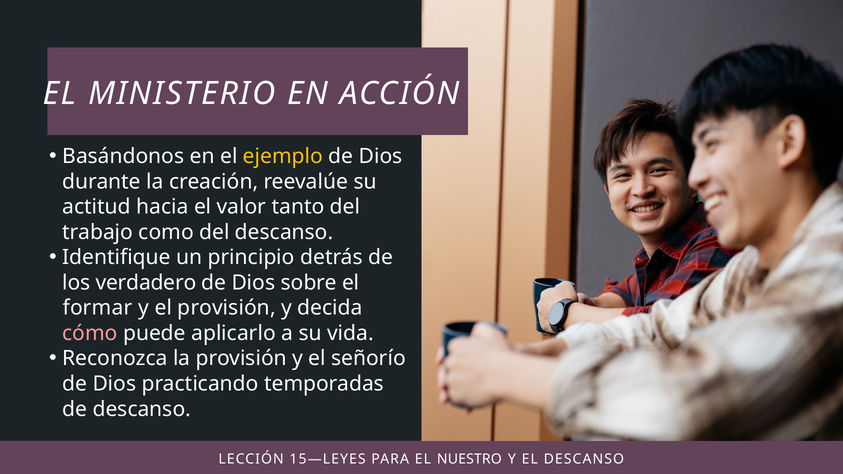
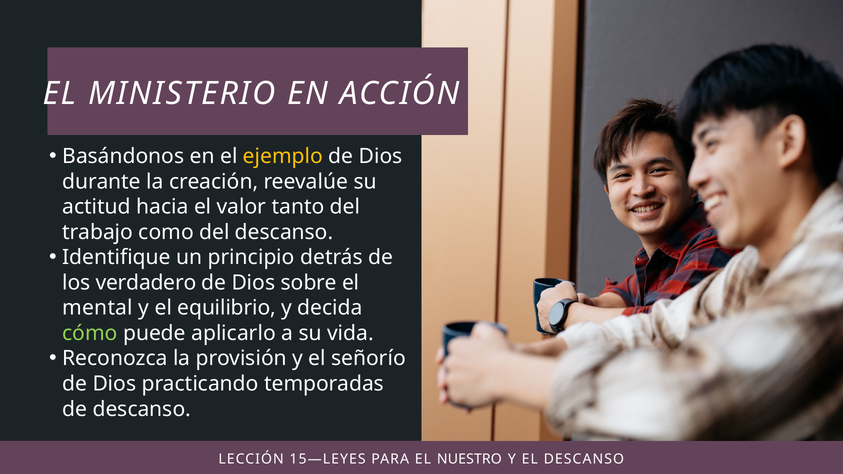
formar: formar -> mental
el provisión: provisión -> equilibrio
cómo colour: pink -> light green
